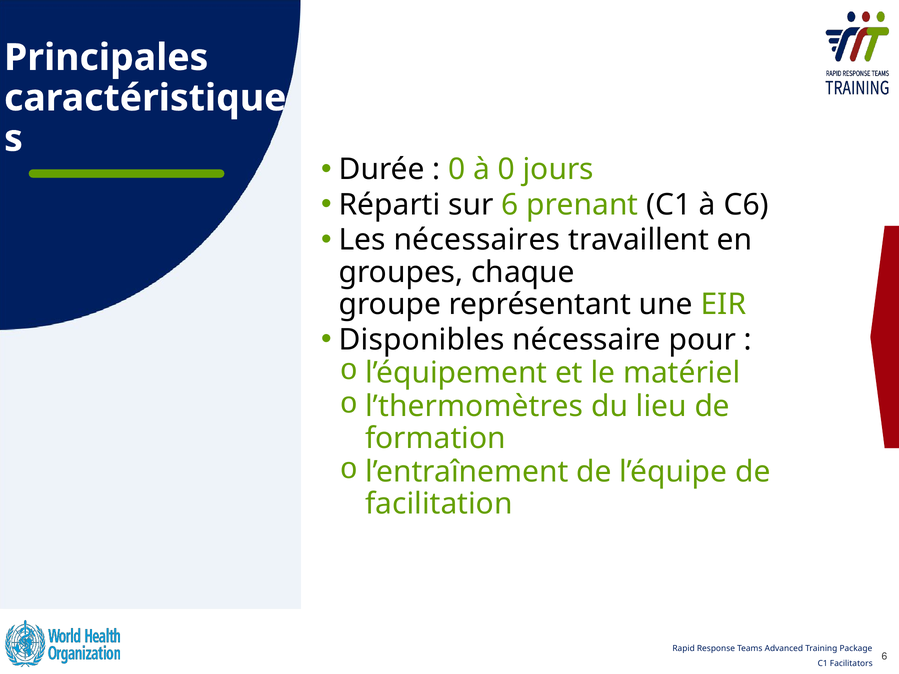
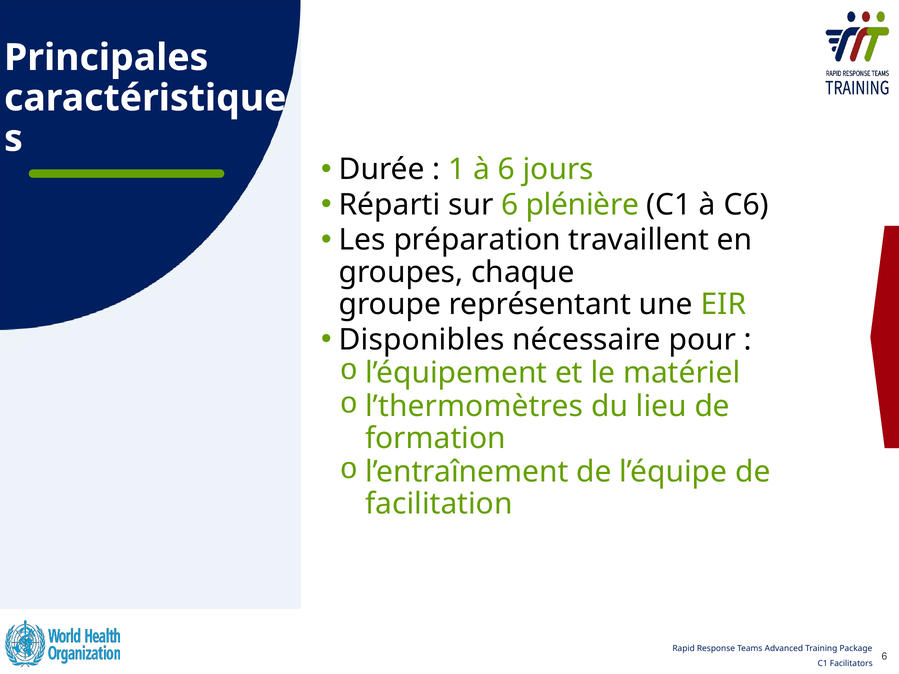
0 at (457, 170): 0 -> 1
à 0: 0 -> 6
prenant: prenant -> plénière
nécessaires: nécessaires -> préparation
